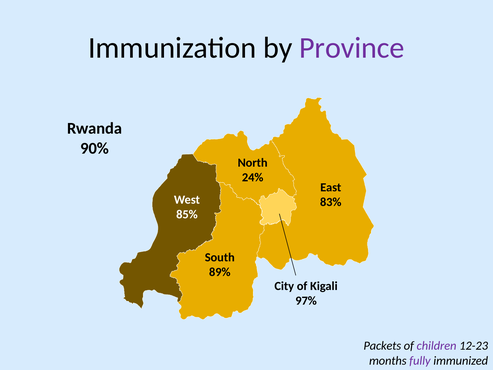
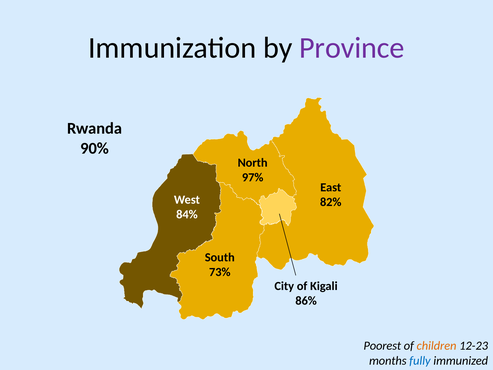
24%: 24% -> 97%
83%: 83% -> 82%
85%: 85% -> 84%
89%: 89% -> 73%
97%: 97% -> 86%
Packets: Packets -> Poorest
children colour: purple -> orange
fully colour: purple -> blue
